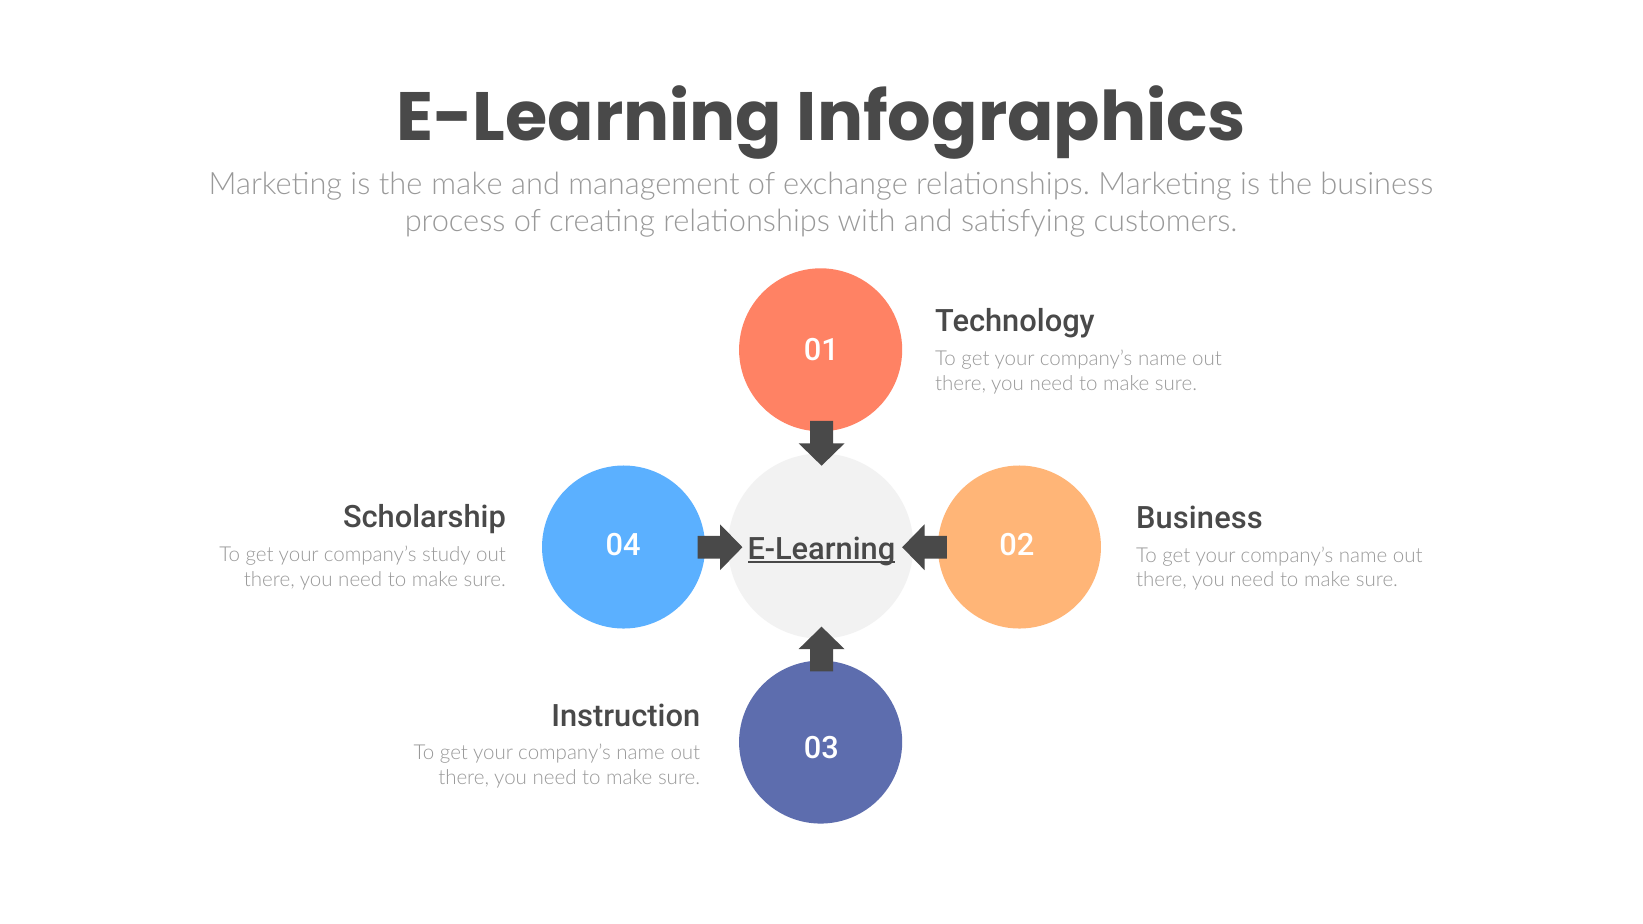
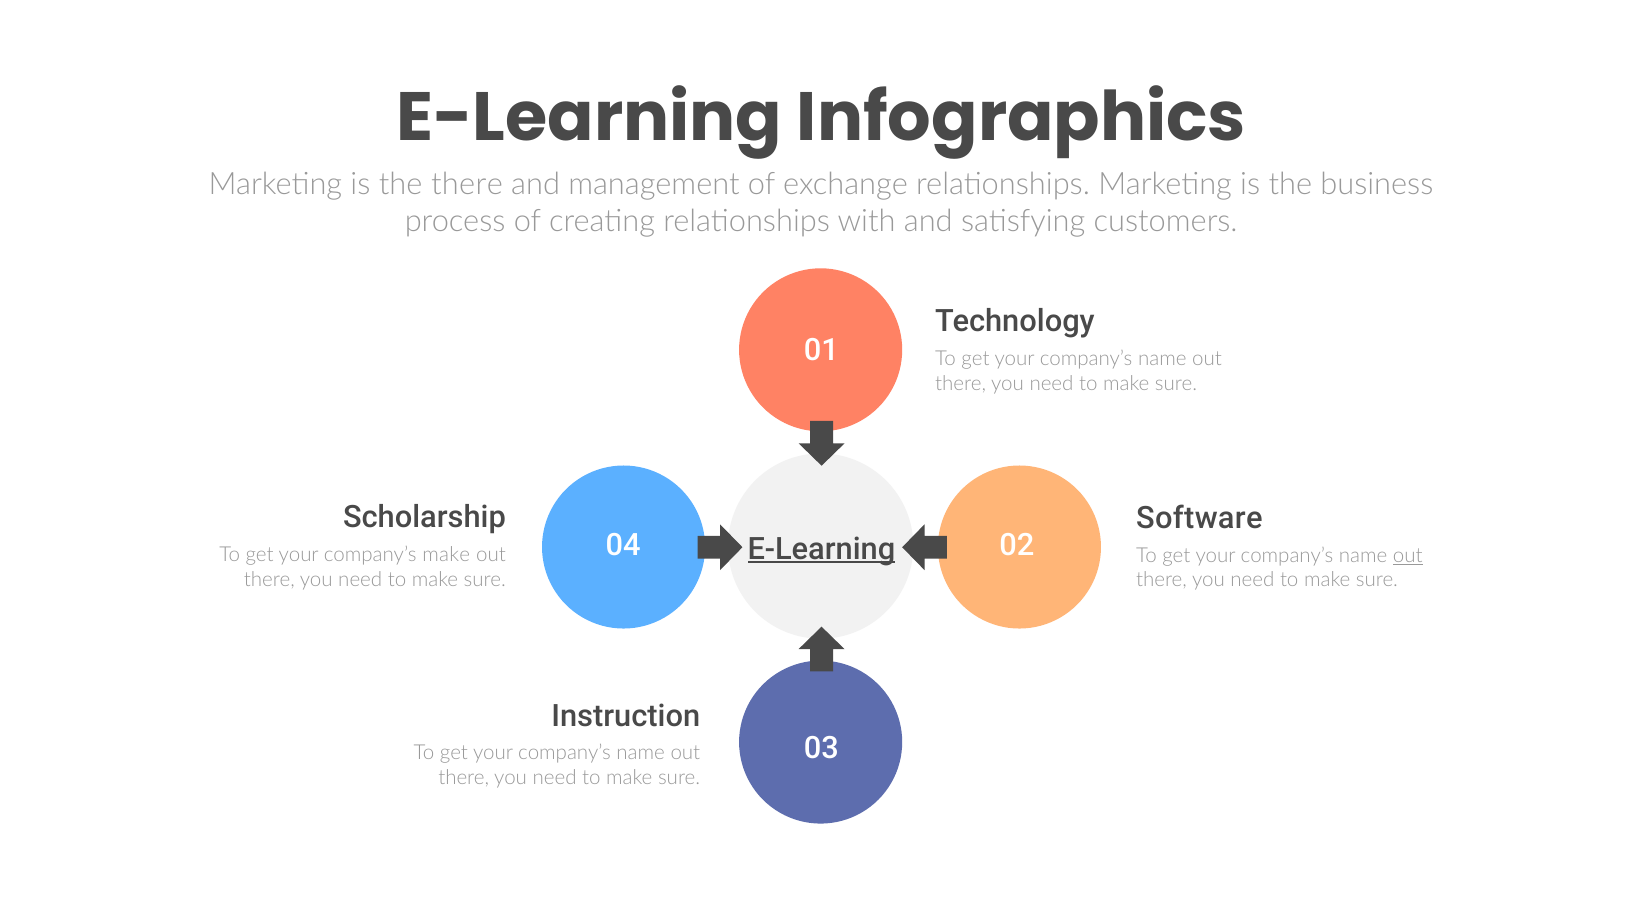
the make: make -> there
Business at (1199, 519): Business -> Software
company’s study: study -> make
out at (1408, 556) underline: none -> present
